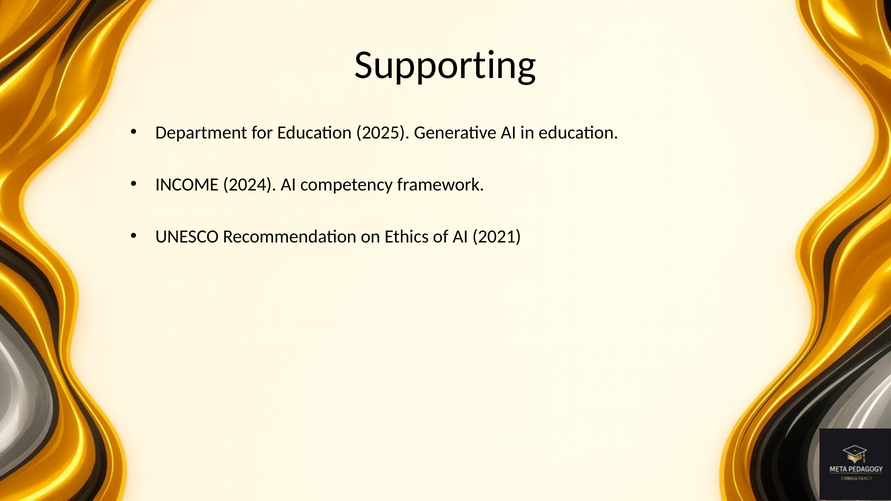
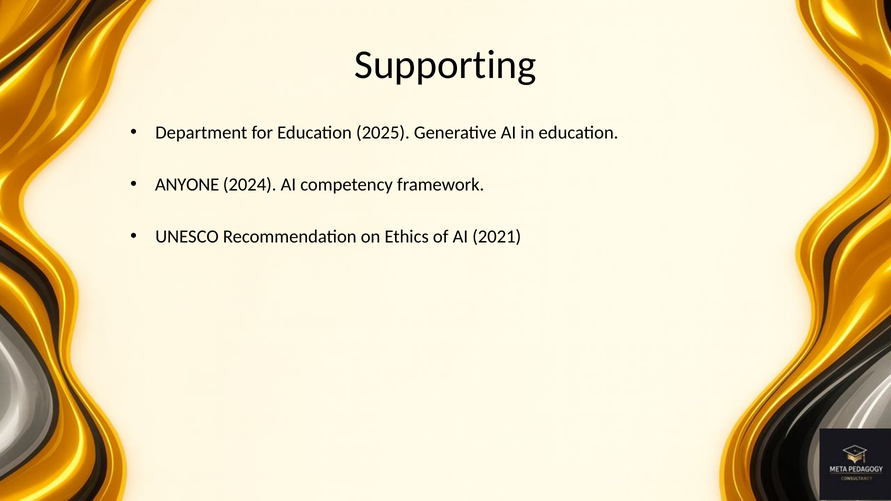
INCOME: INCOME -> ANYONE
